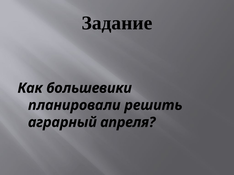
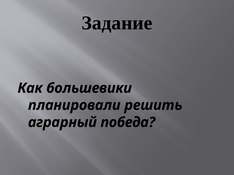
апреля: апреля -> победа
